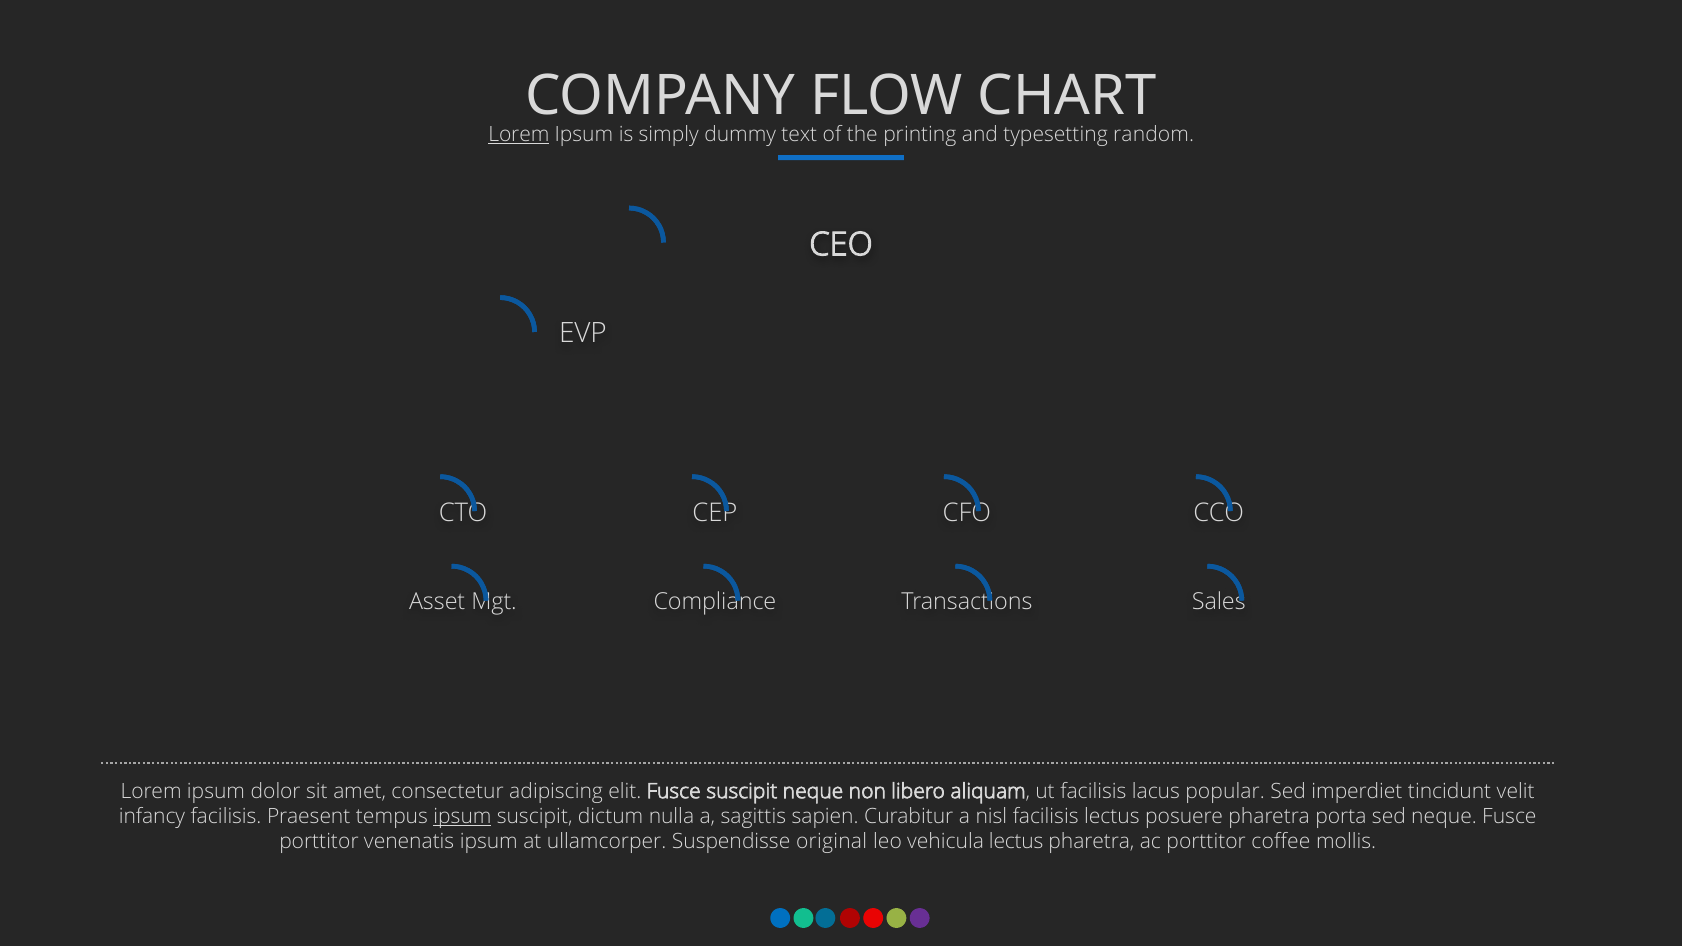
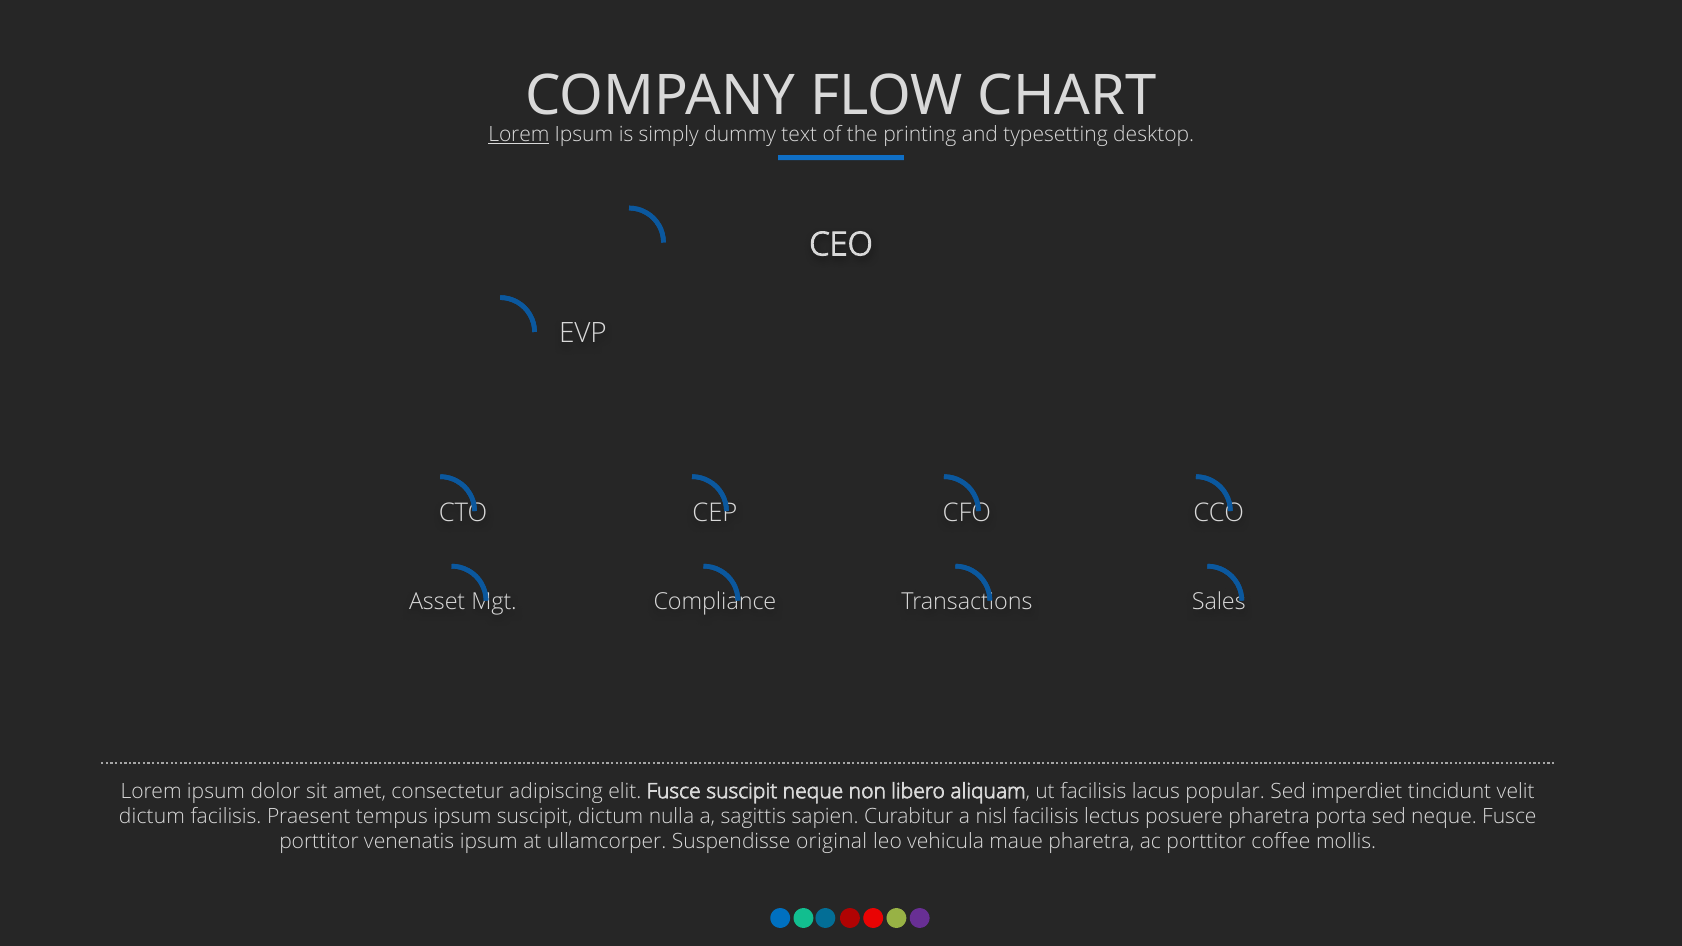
random: random -> desktop
infancy at (152, 817): infancy -> dictum
ipsum at (462, 817) underline: present -> none
vehicula lectus: lectus -> maue
